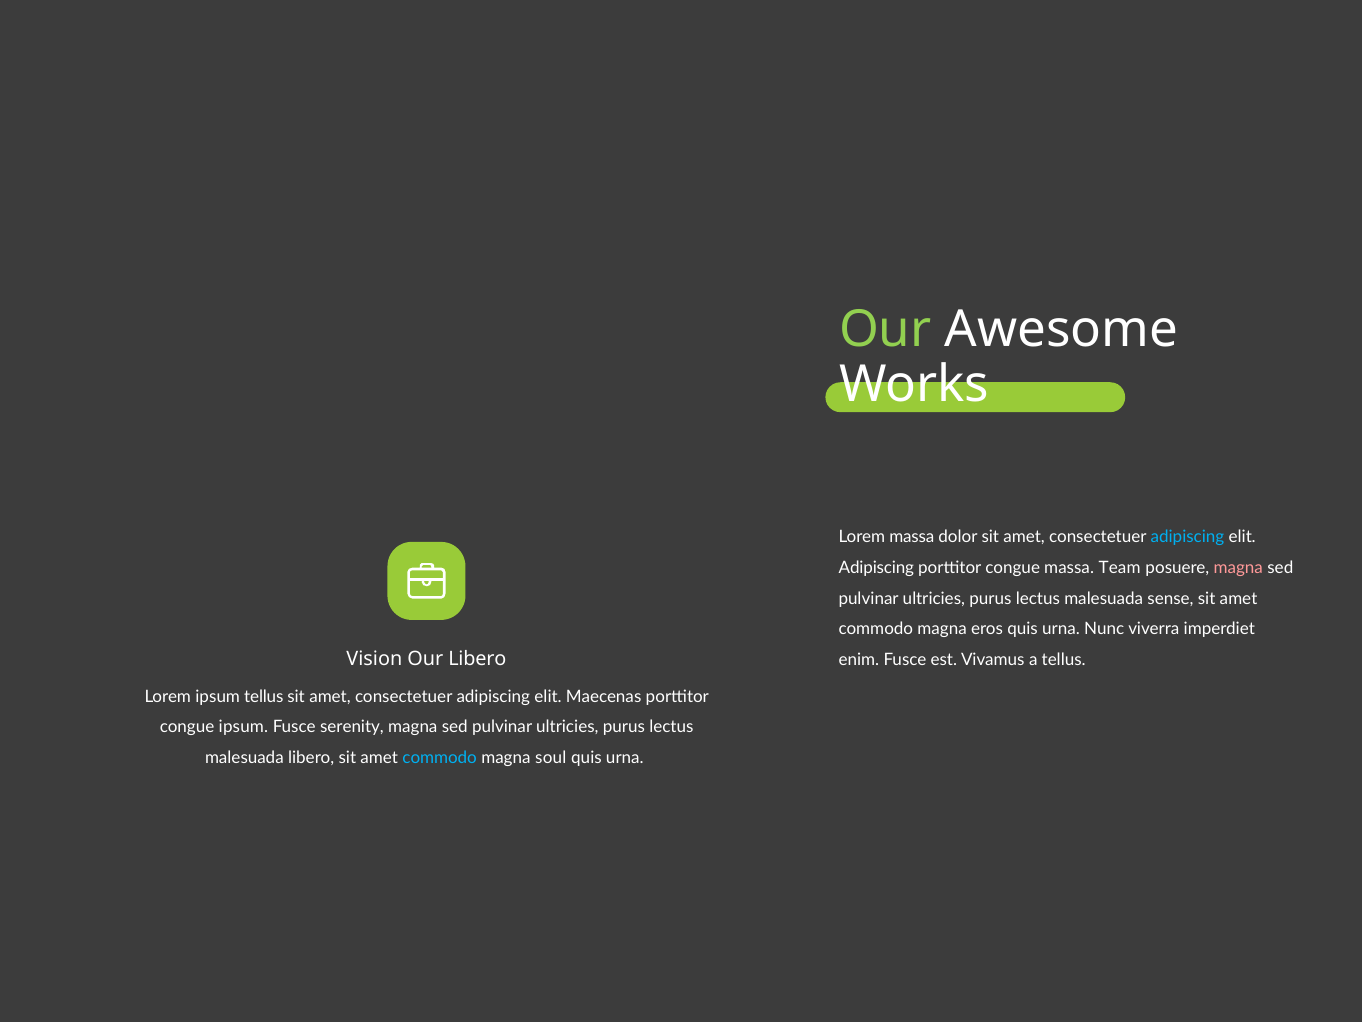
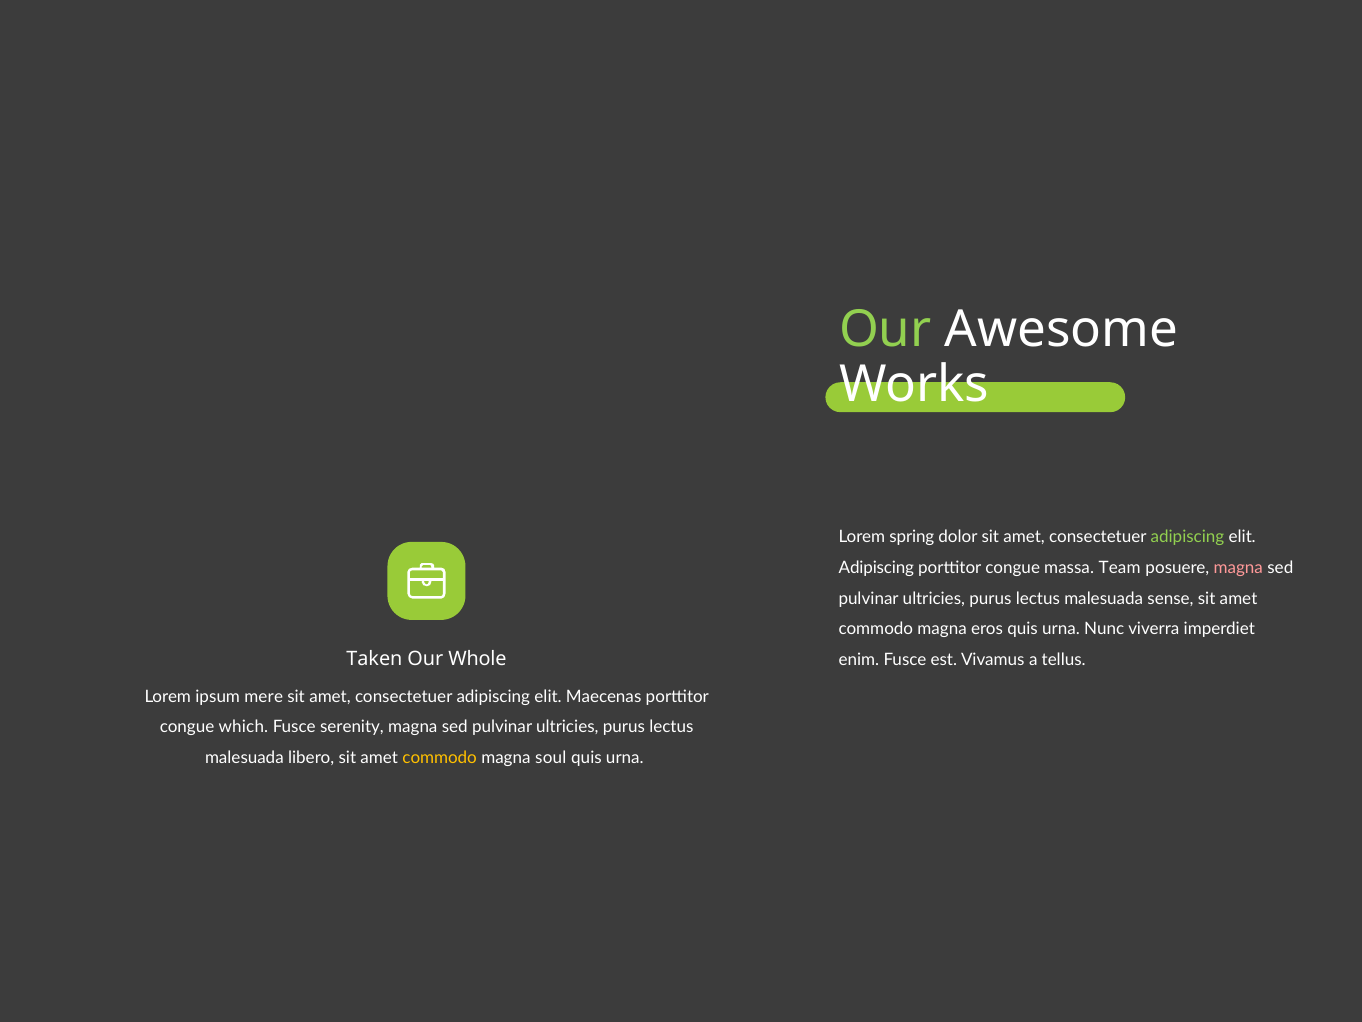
Lorem massa: massa -> spring
adipiscing at (1187, 537) colour: light blue -> light green
Vision: Vision -> Taken
Our Libero: Libero -> Whole
ipsum tellus: tellus -> mere
congue ipsum: ipsum -> which
commodo at (440, 758) colour: light blue -> yellow
